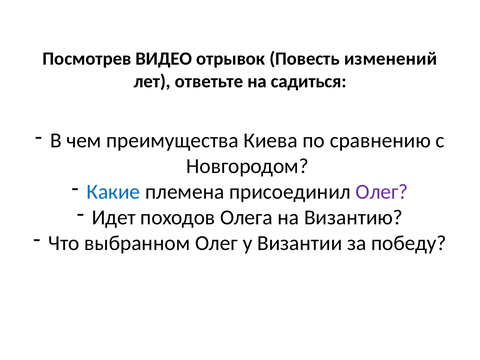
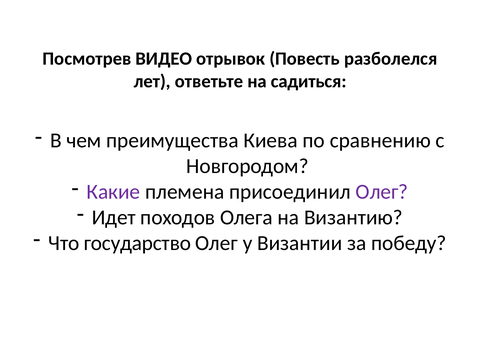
изменений: изменений -> разболелся
Какие colour: blue -> purple
выбранном: выбранном -> государство
